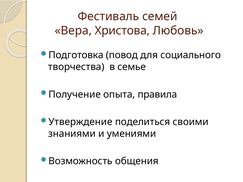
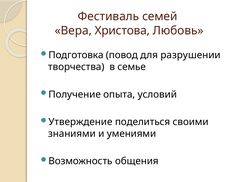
социального: социального -> разрушении
правила: правила -> условий
